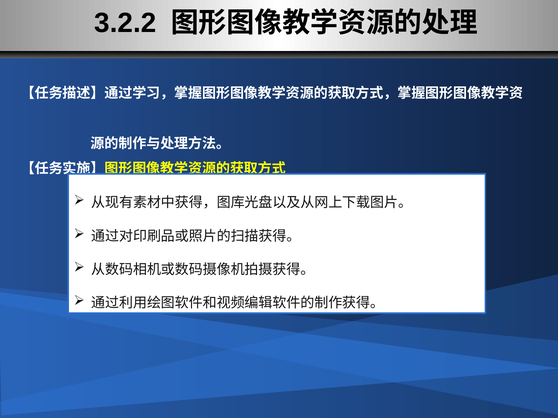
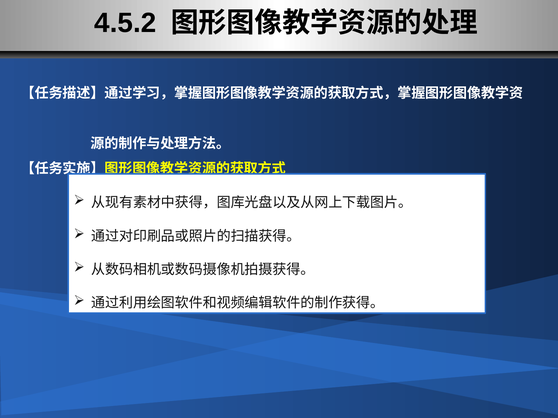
3.2.2: 3.2.2 -> 4.5.2
